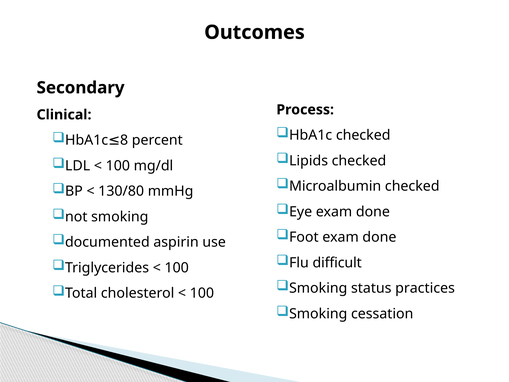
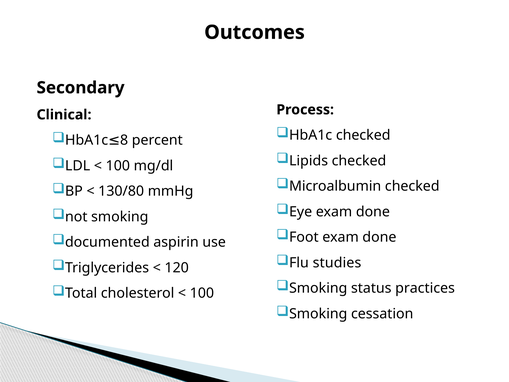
difficult: difficult -> studies
100 at (177, 268): 100 -> 120
